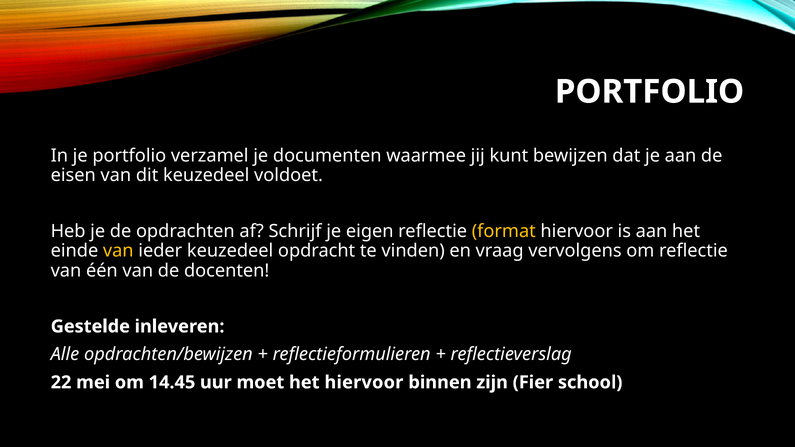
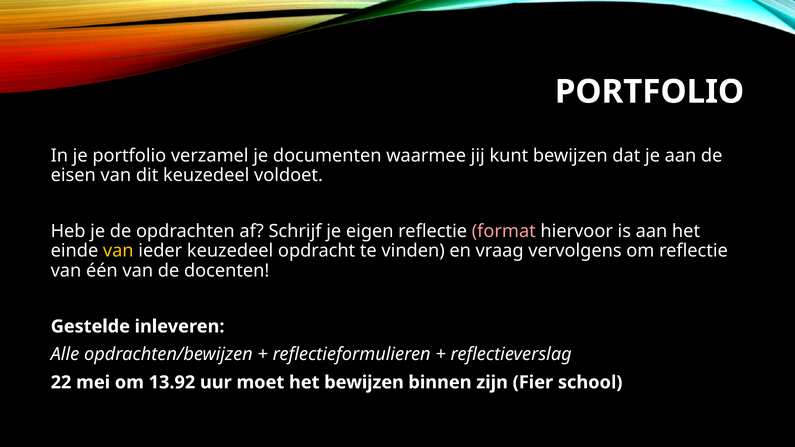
format colour: yellow -> pink
14.45: 14.45 -> 13.92
het hiervoor: hiervoor -> bewijzen
